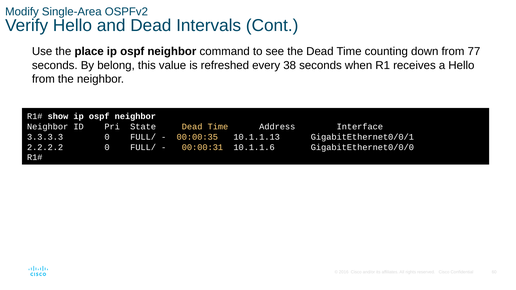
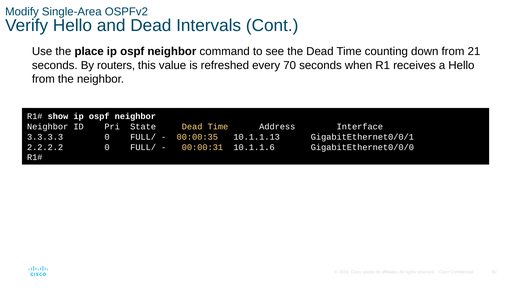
77: 77 -> 21
belong: belong -> routers
38: 38 -> 70
